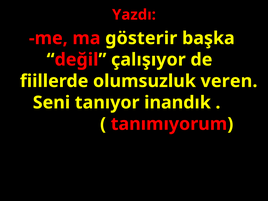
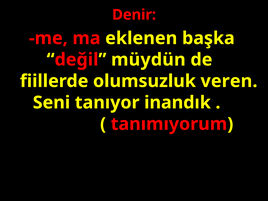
Yazdı: Yazdı -> Denir
gösterir: gösterir -> eklenen
çalışıyor: çalışıyor -> müydün
